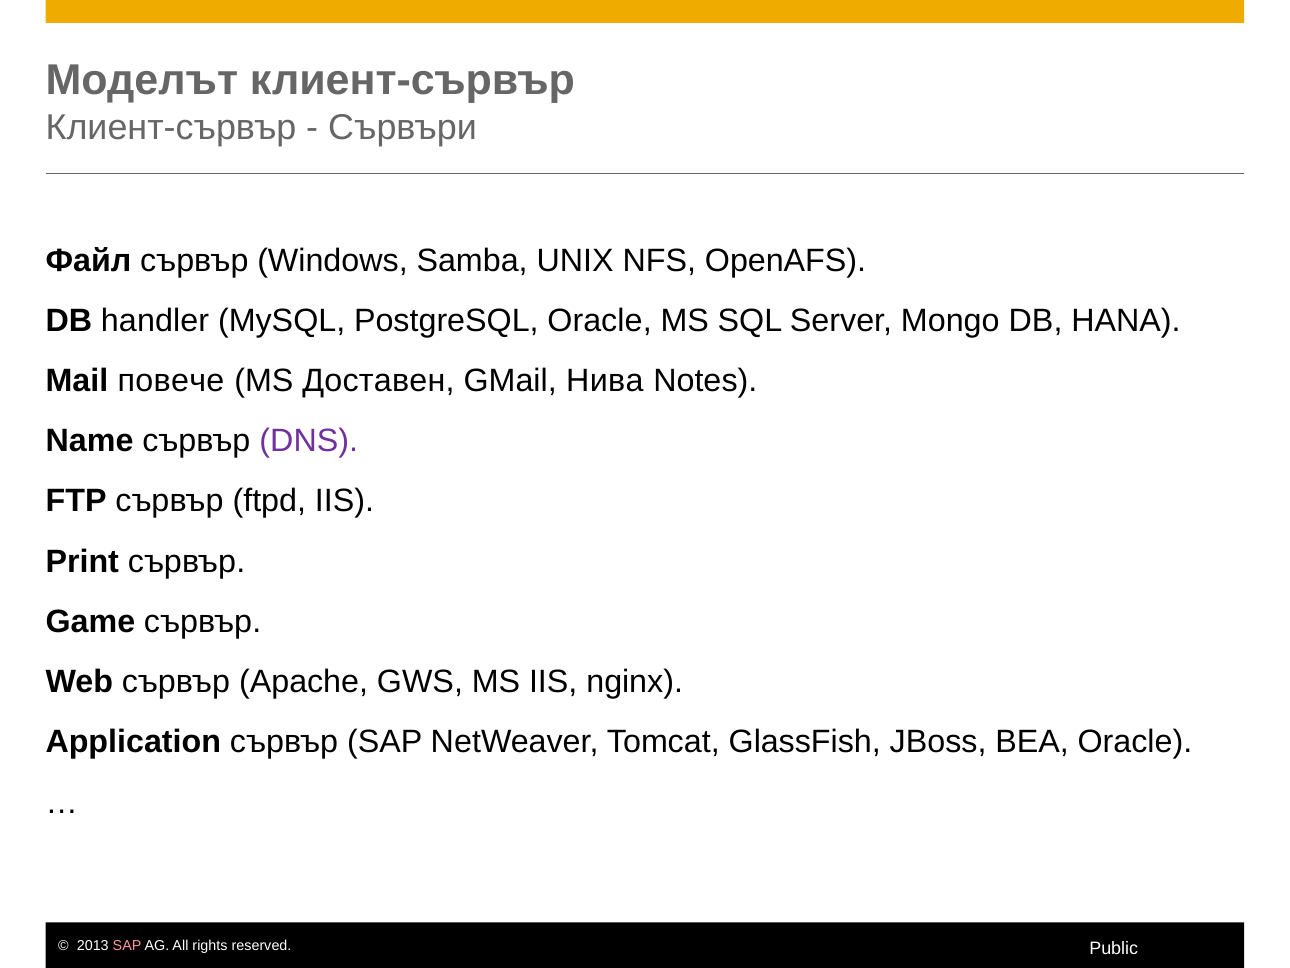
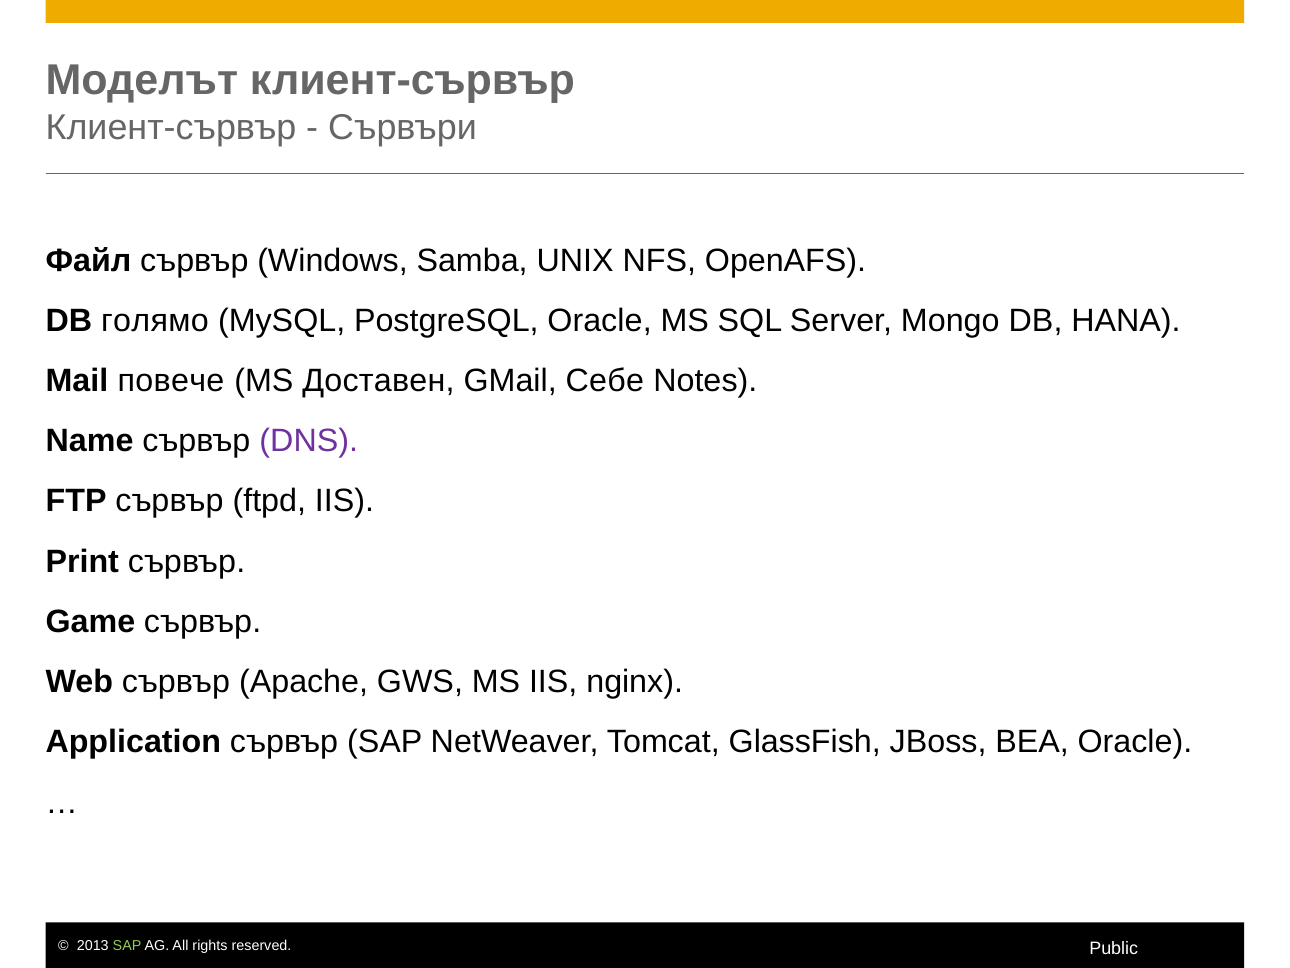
handler: handler -> голямо
Нива: Нива -> Себе
SAP at (127, 946) colour: pink -> light green
